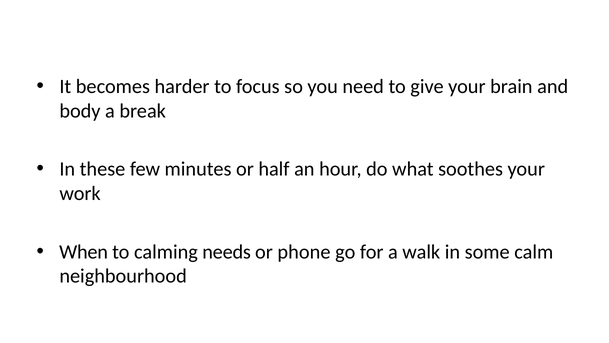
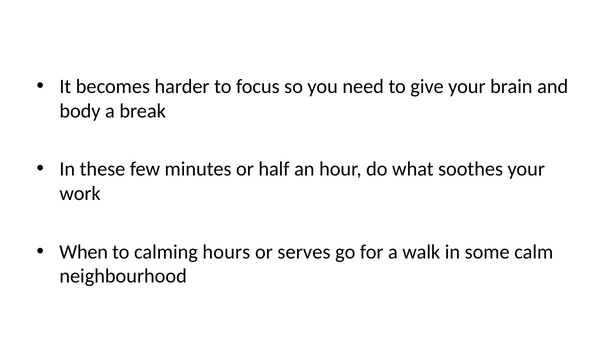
needs: needs -> hours
phone: phone -> serves
